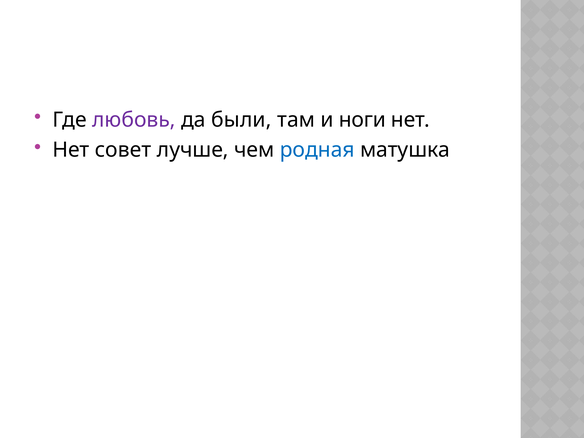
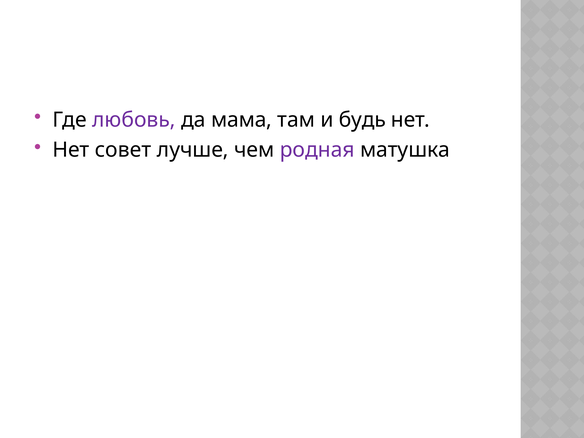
были: были -> мама
ноги: ноги -> будь
родная colour: blue -> purple
